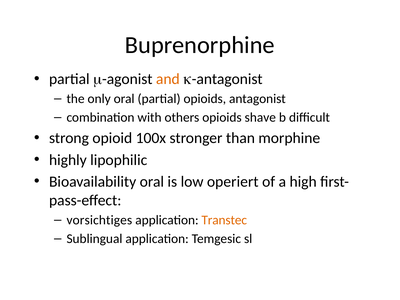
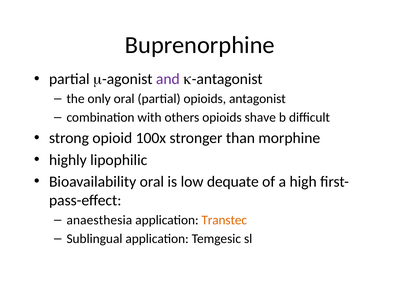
and colour: orange -> purple
operiert: operiert -> dequate
vorsichtiges: vorsichtiges -> anaesthesia
